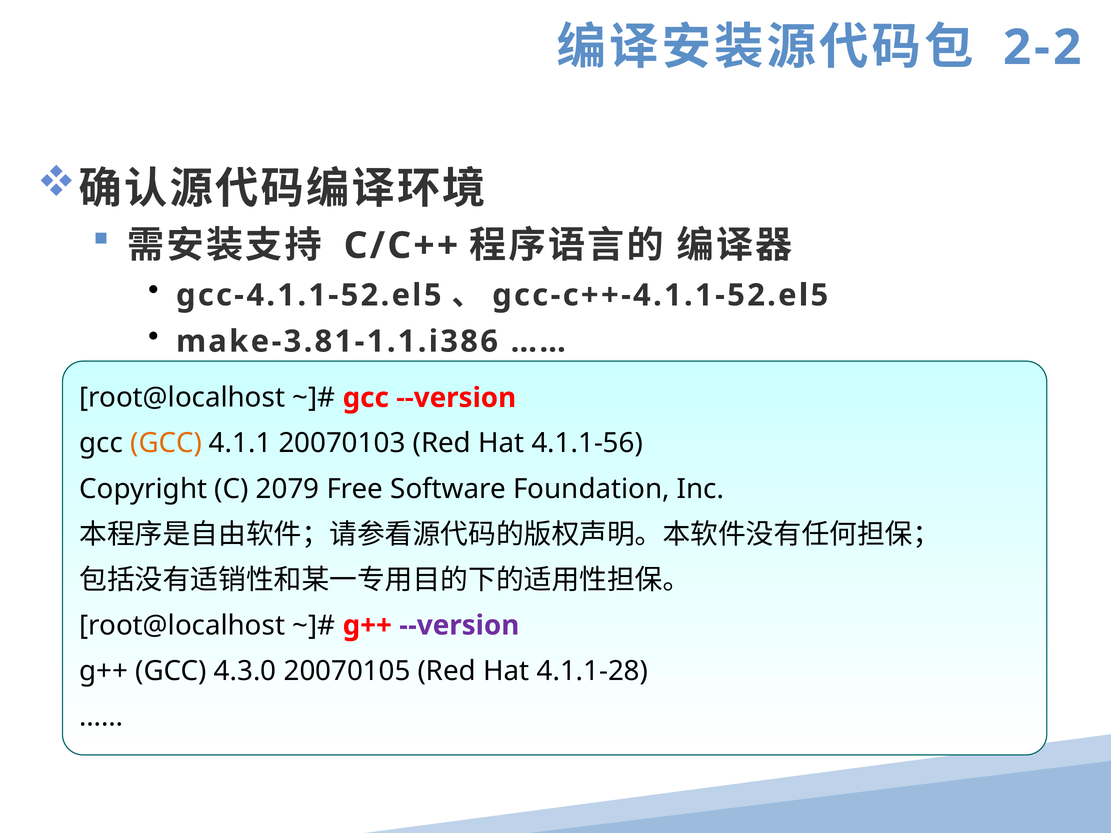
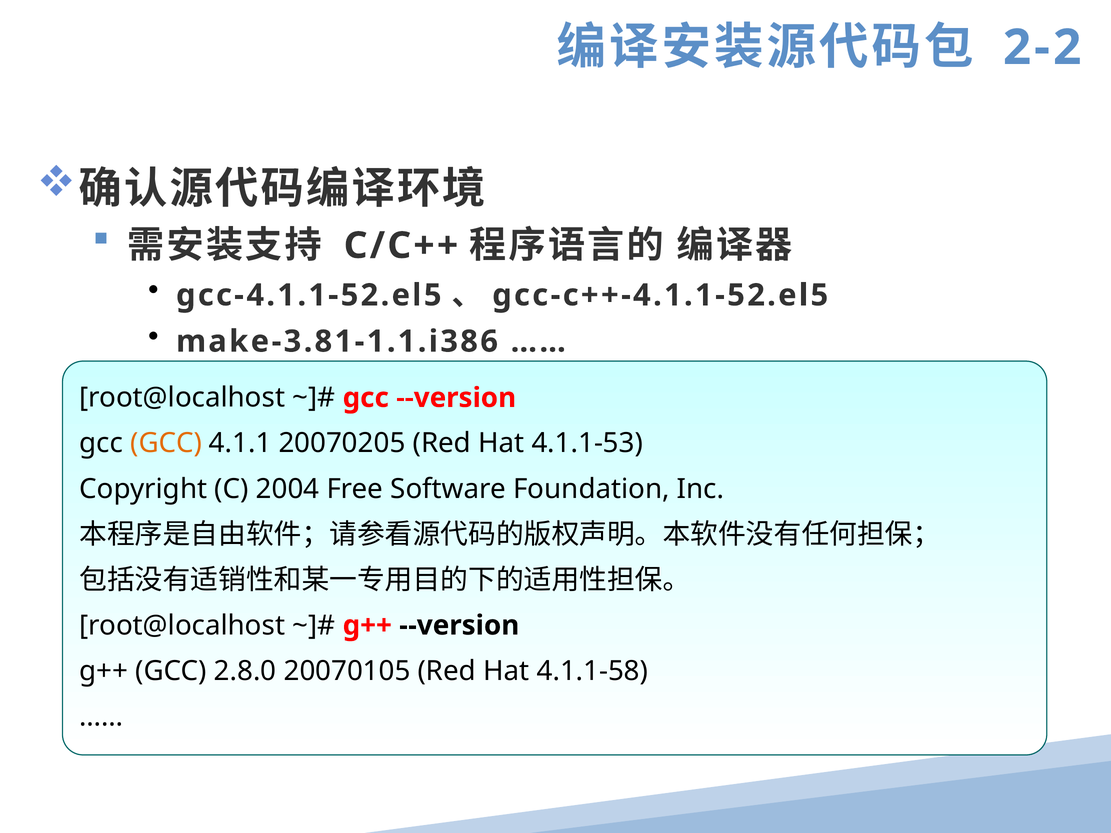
20070103: 20070103 -> 20070205
4.1.1-56: 4.1.1-56 -> 4.1.1-53
2079: 2079 -> 2004
--version at (459, 626) colour: purple -> black
4.3.0: 4.3.0 -> 2.8.0
4.1.1-28: 4.1.1-28 -> 4.1.1-58
